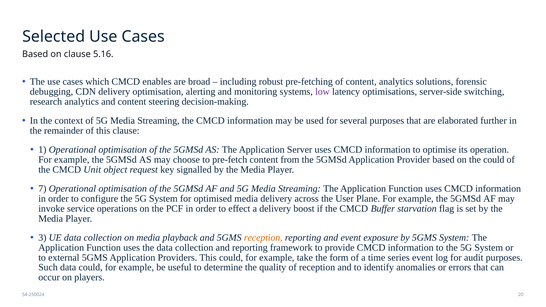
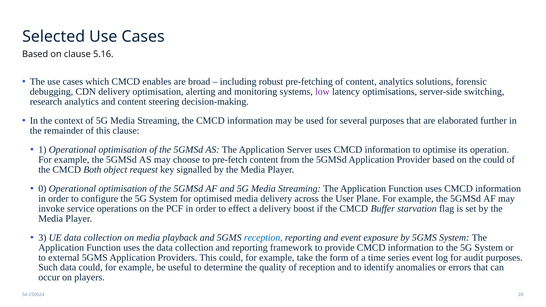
Unit: Unit -> Both
7: 7 -> 0
reception at (263, 238) colour: orange -> blue
